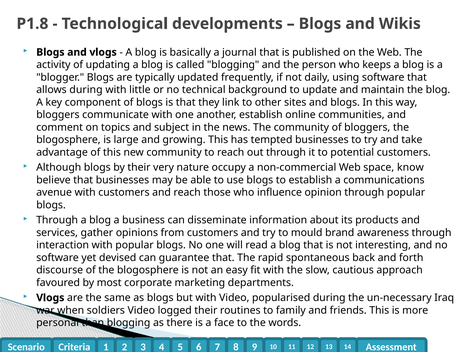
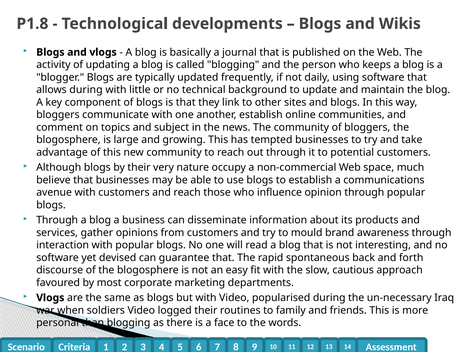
know: know -> much
